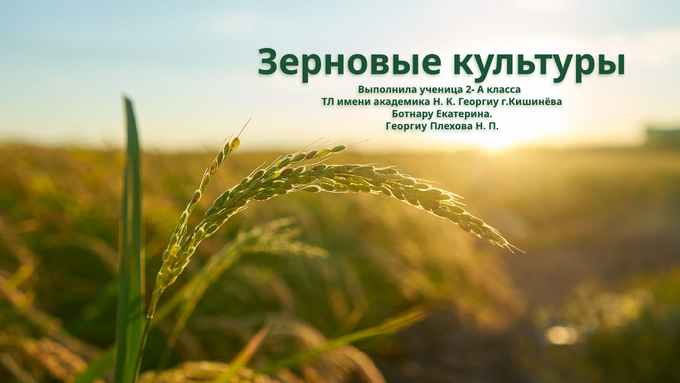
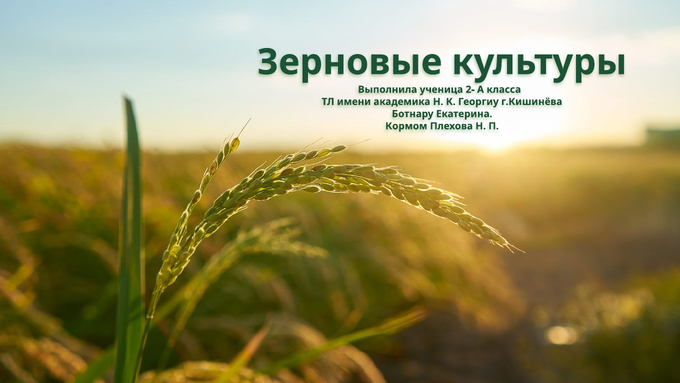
Георгиу at (406, 126): Георгиу -> Кормом
